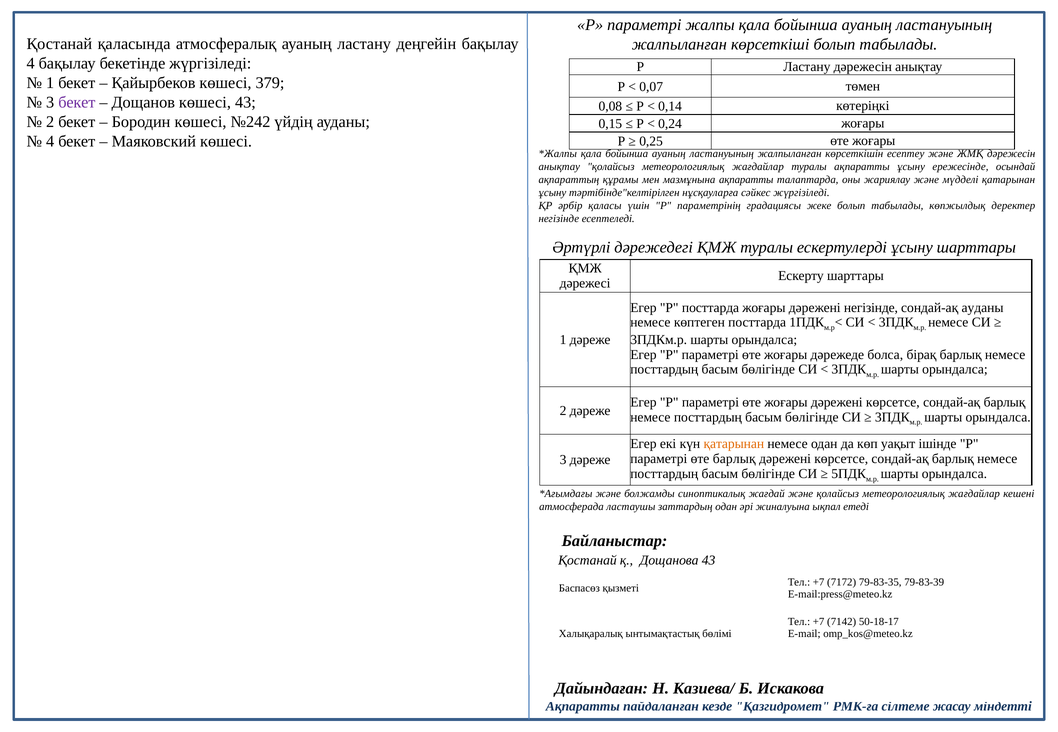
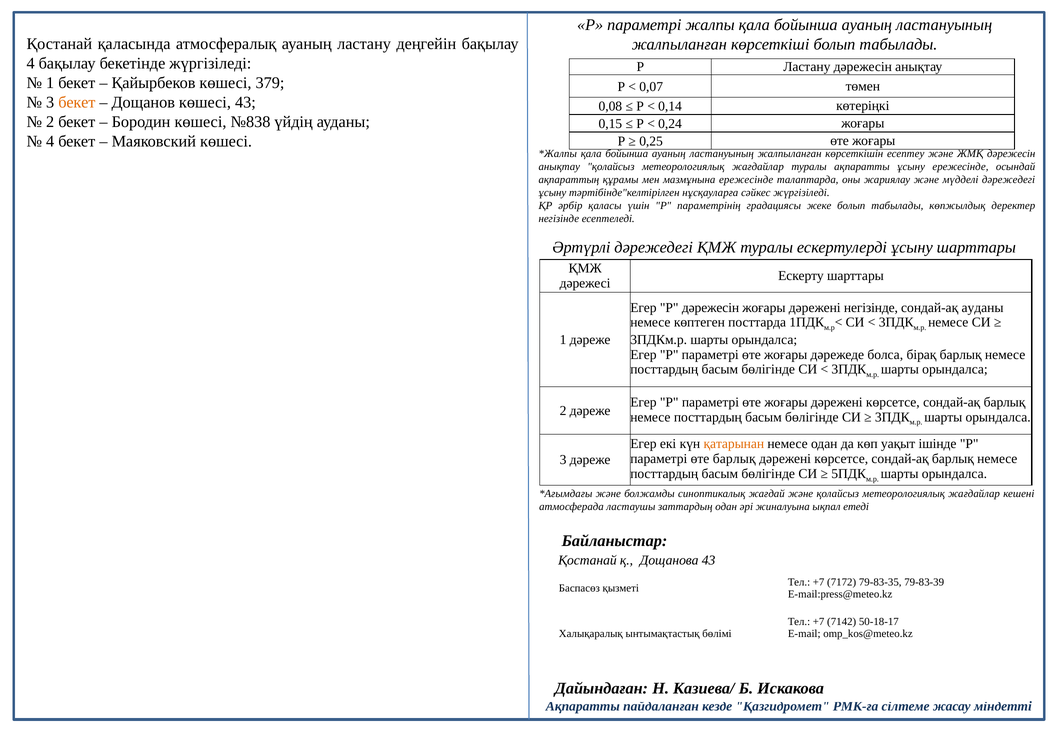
бекет at (77, 103) colour: purple -> orange
№242: №242 -> №838
мазмұнына ақпаратты: ақпаратты -> ережесінде
мүдделі қатарынан: қатарынан -> дәрежедегі
Р посттарда: посттарда -> дәрежесін
